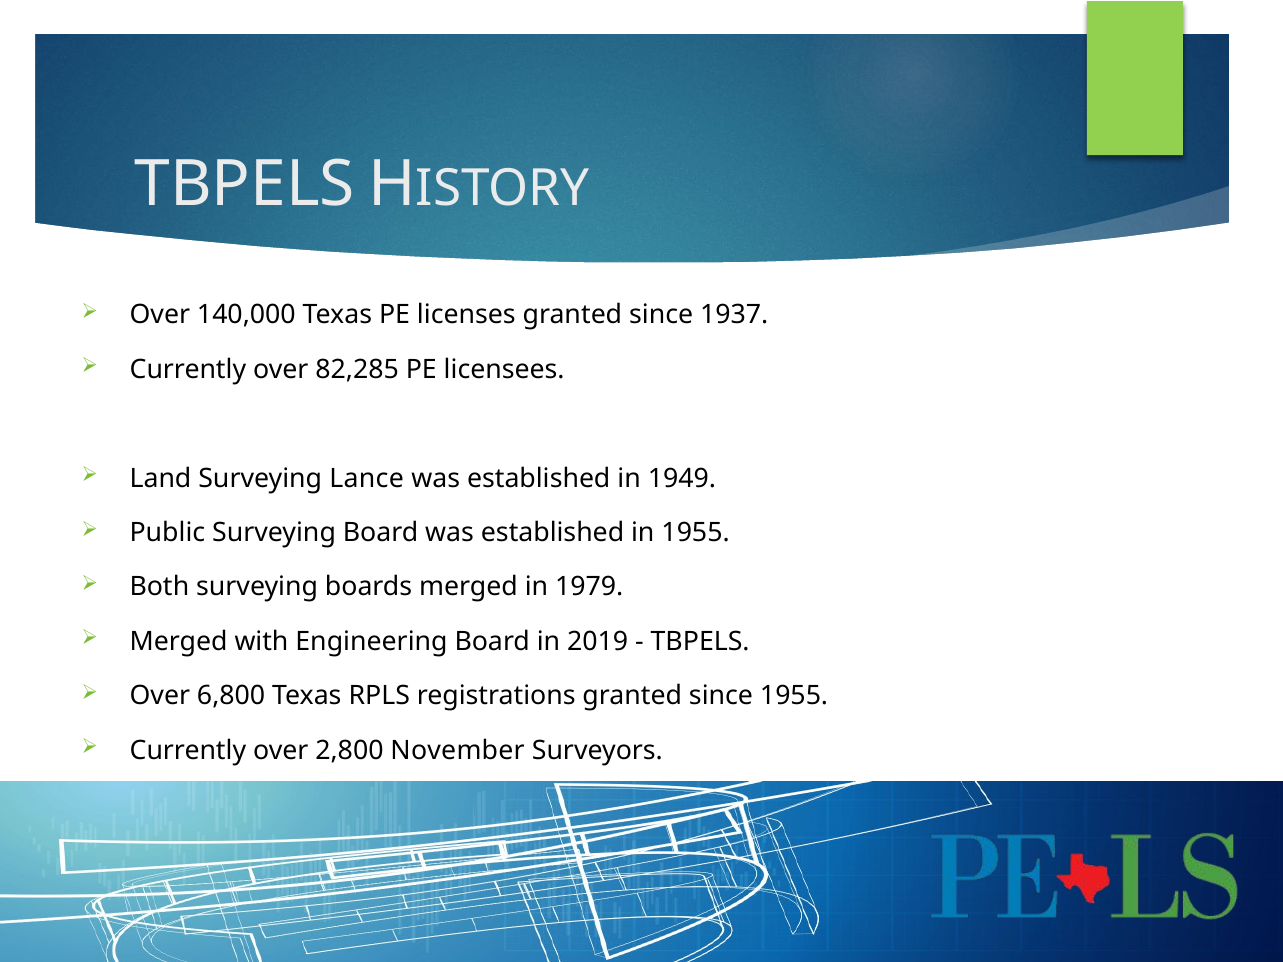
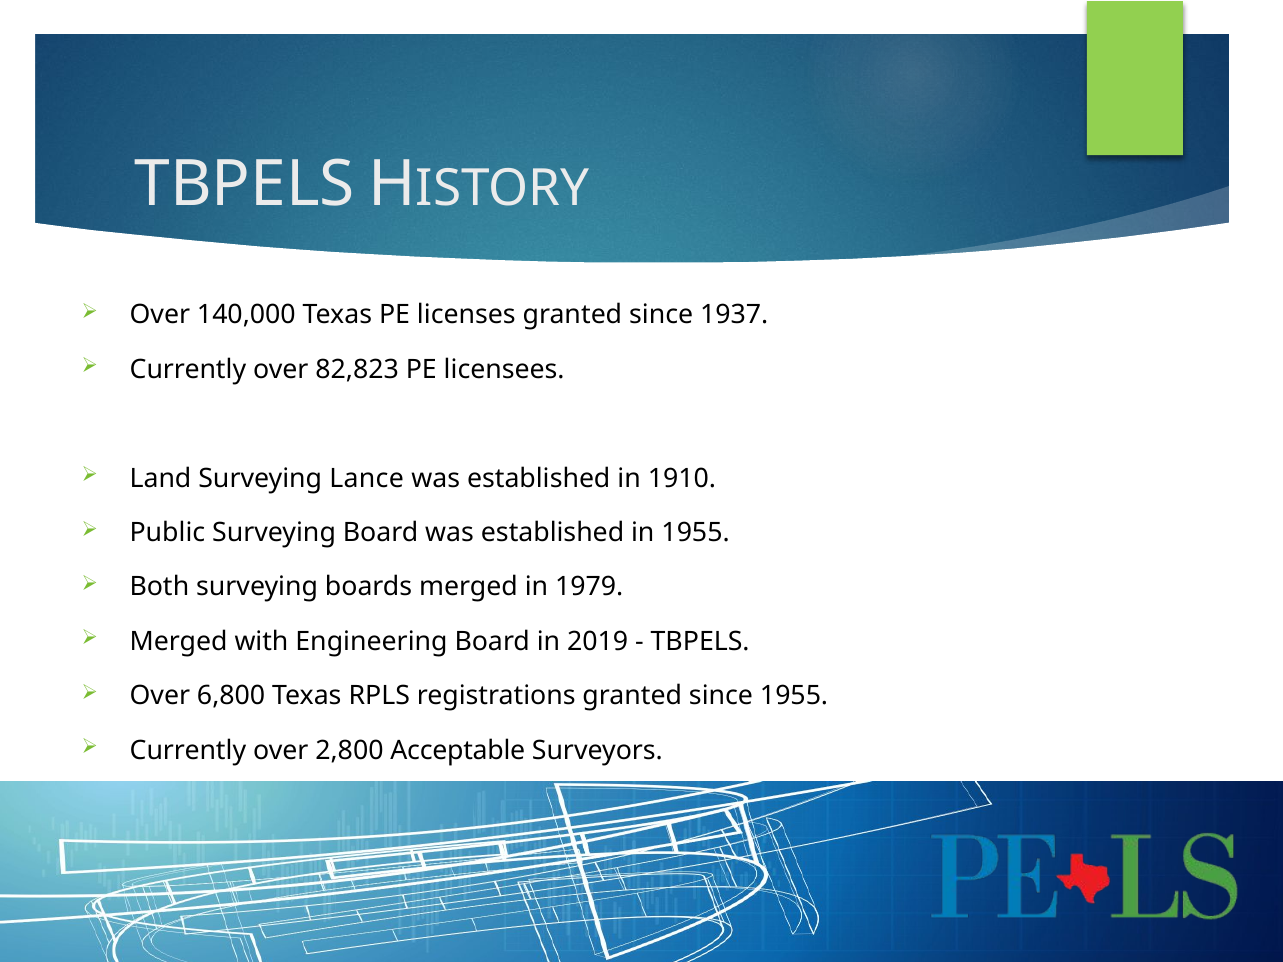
82,285: 82,285 -> 82,823
1949: 1949 -> 1910
November: November -> Acceptable
